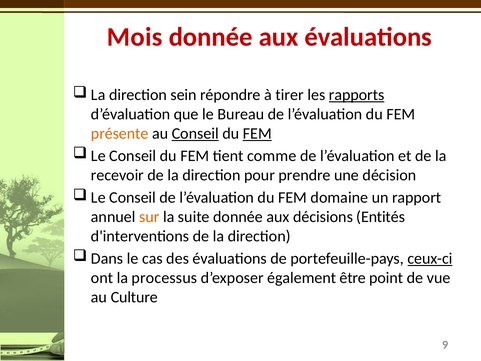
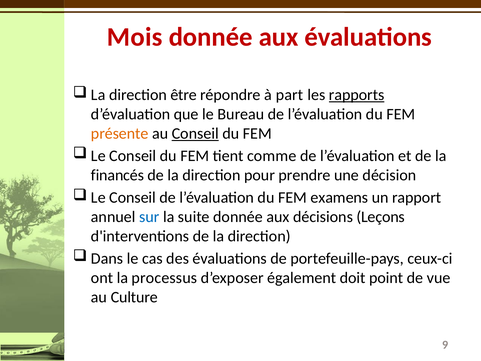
sein: sein -> être
tirer: tirer -> part
FEM at (257, 133) underline: present -> none
recevoir: recevoir -> financés
domaine: domaine -> examens
sur colour: orange -> blue
Entités: Entités -> Leçons
ceux-ci underline: present -> none
être: être -> doit
